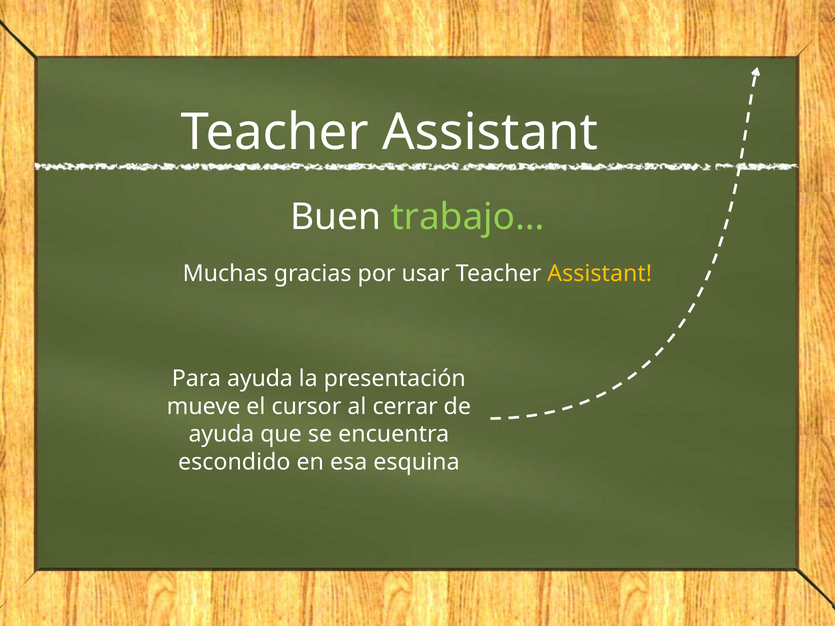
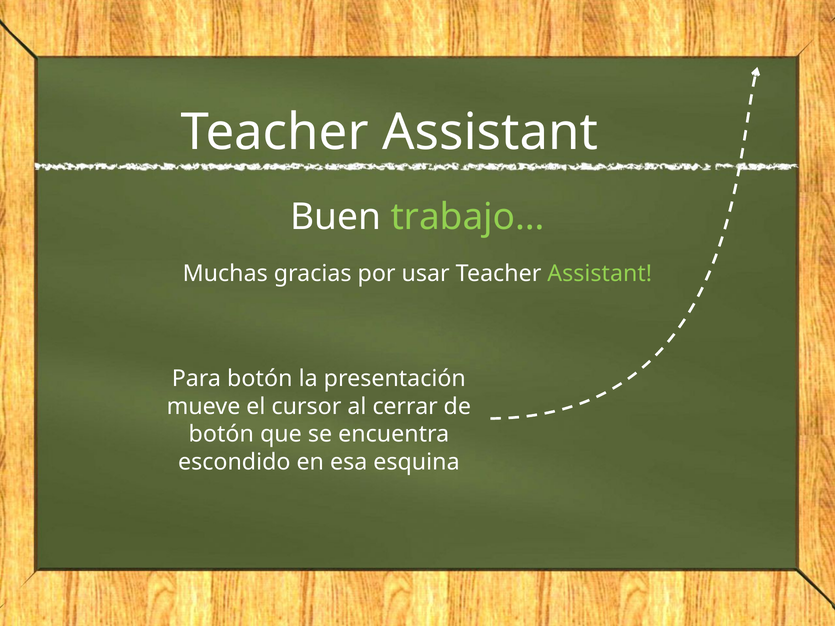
Assistant at (600, 274) colour: yellow -> light green
Para ayuda: ayuda -> botón
ayuda at (221, 434): ayuda -> botón
